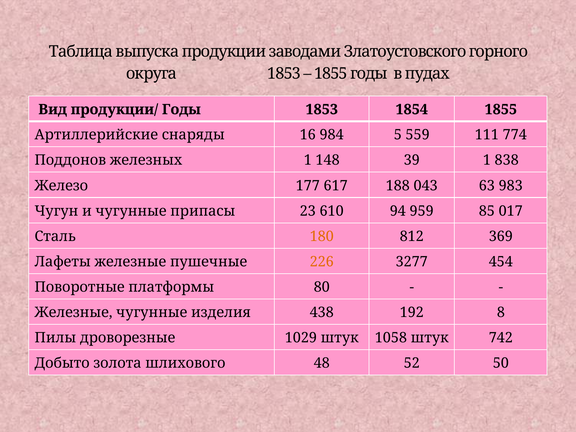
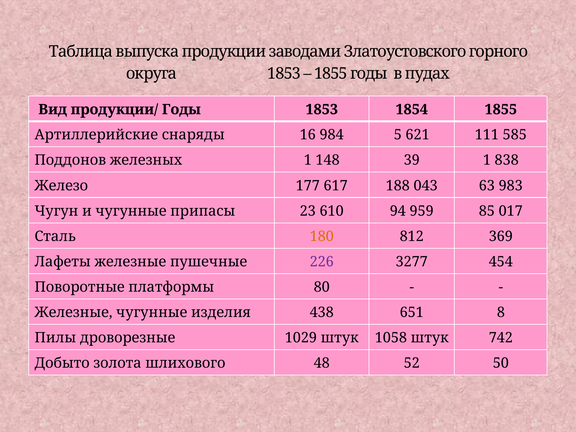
559: 559 -> 621
774: 774 -> 585
226 colour: orange -> purple
192: 192 -> 651
